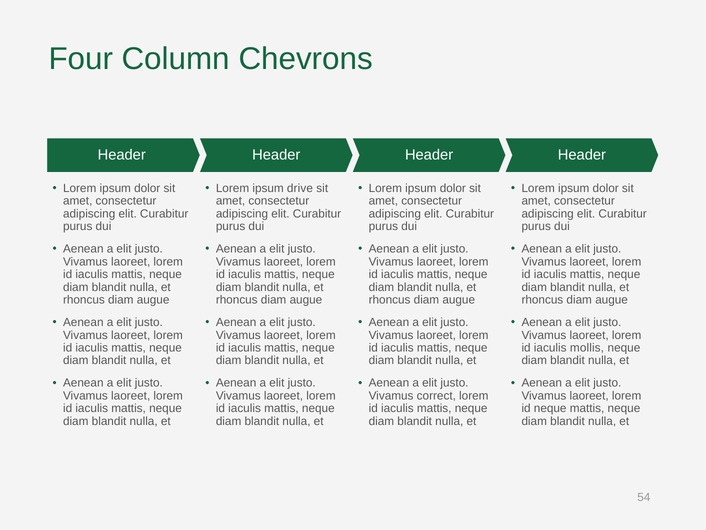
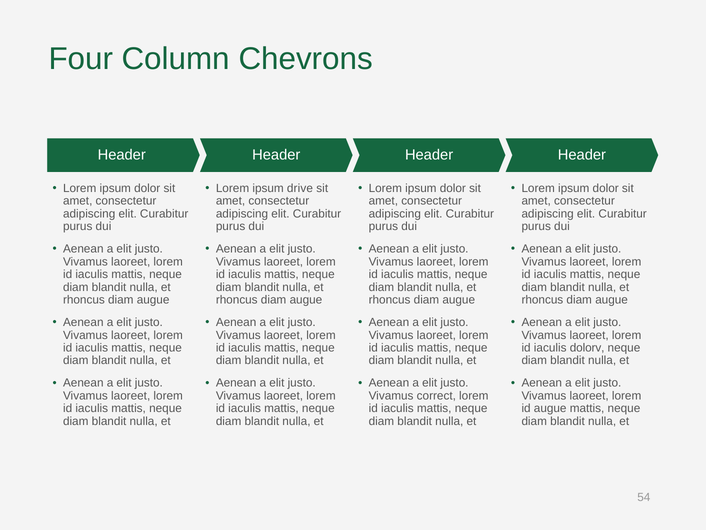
mollis: mollis -> dolorv
id neque: neque -> augue
